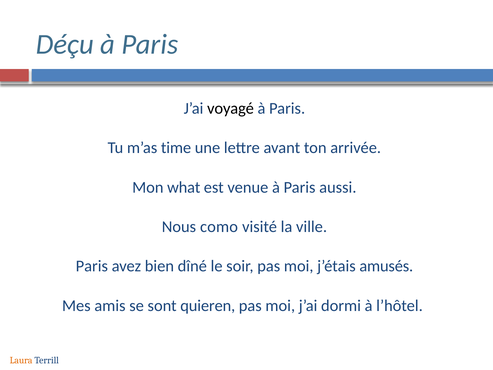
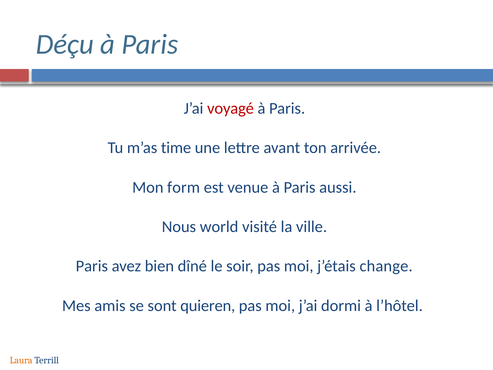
voyagé colour: black -> red
what: what -> form
como: como -> world
amusés: amusés -> change
